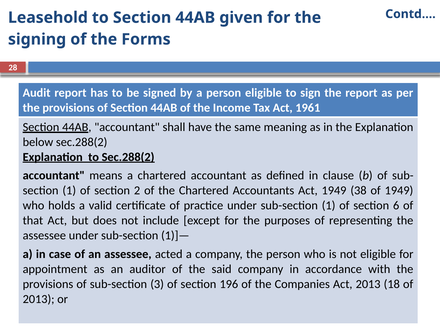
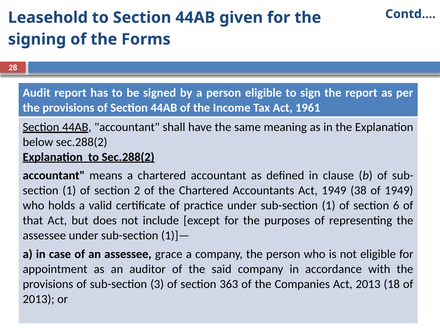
acted: acted -> grace
196: 196 -> 363
